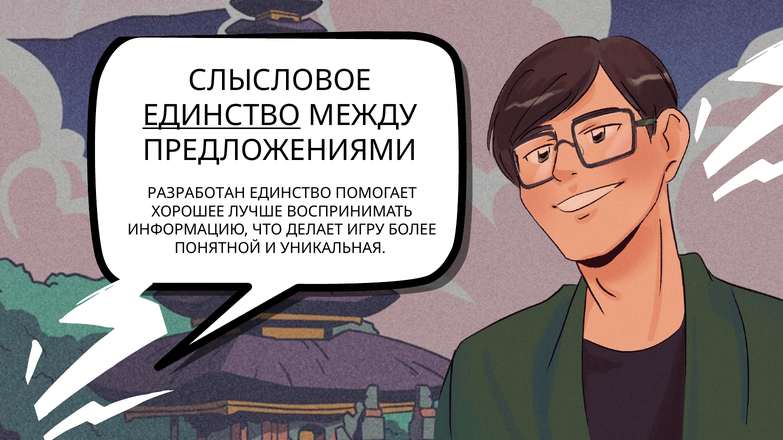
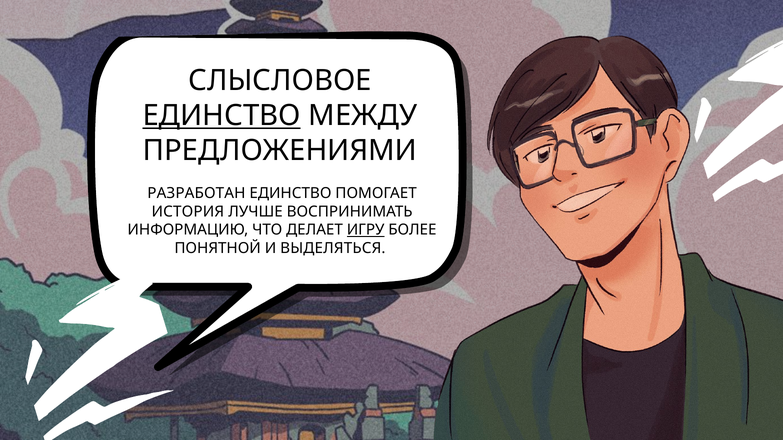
ХОРОШЕЕ: ХОРОШЕЕ -> ИСТОРИЯ
ИГРУ underline: none -> present
УНИКАЛЬНАЯ: УНИКАЛЬНАЯ -> ВЫДЕЛЯТЬСЯ
